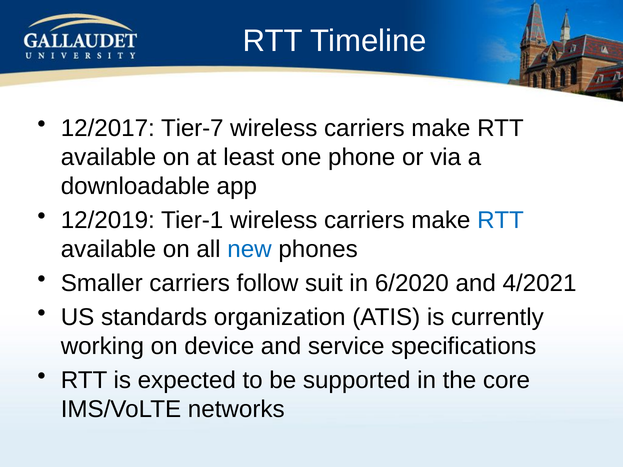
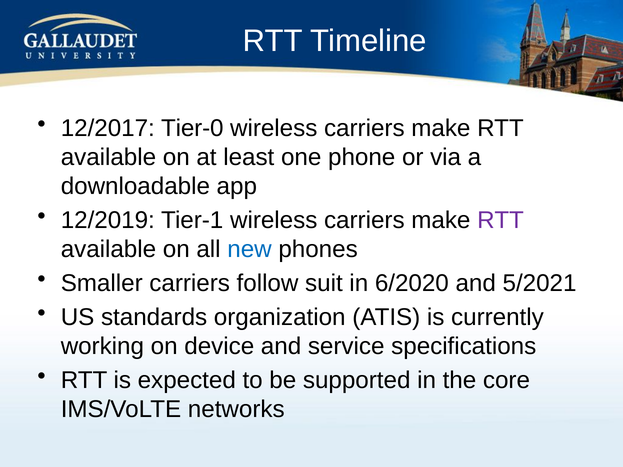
Tier-7: Tier-7 -> Tier-0
RTT at (501, 221) colour: blue -> purple
4/2021: 4/2021 -> 5/2021
